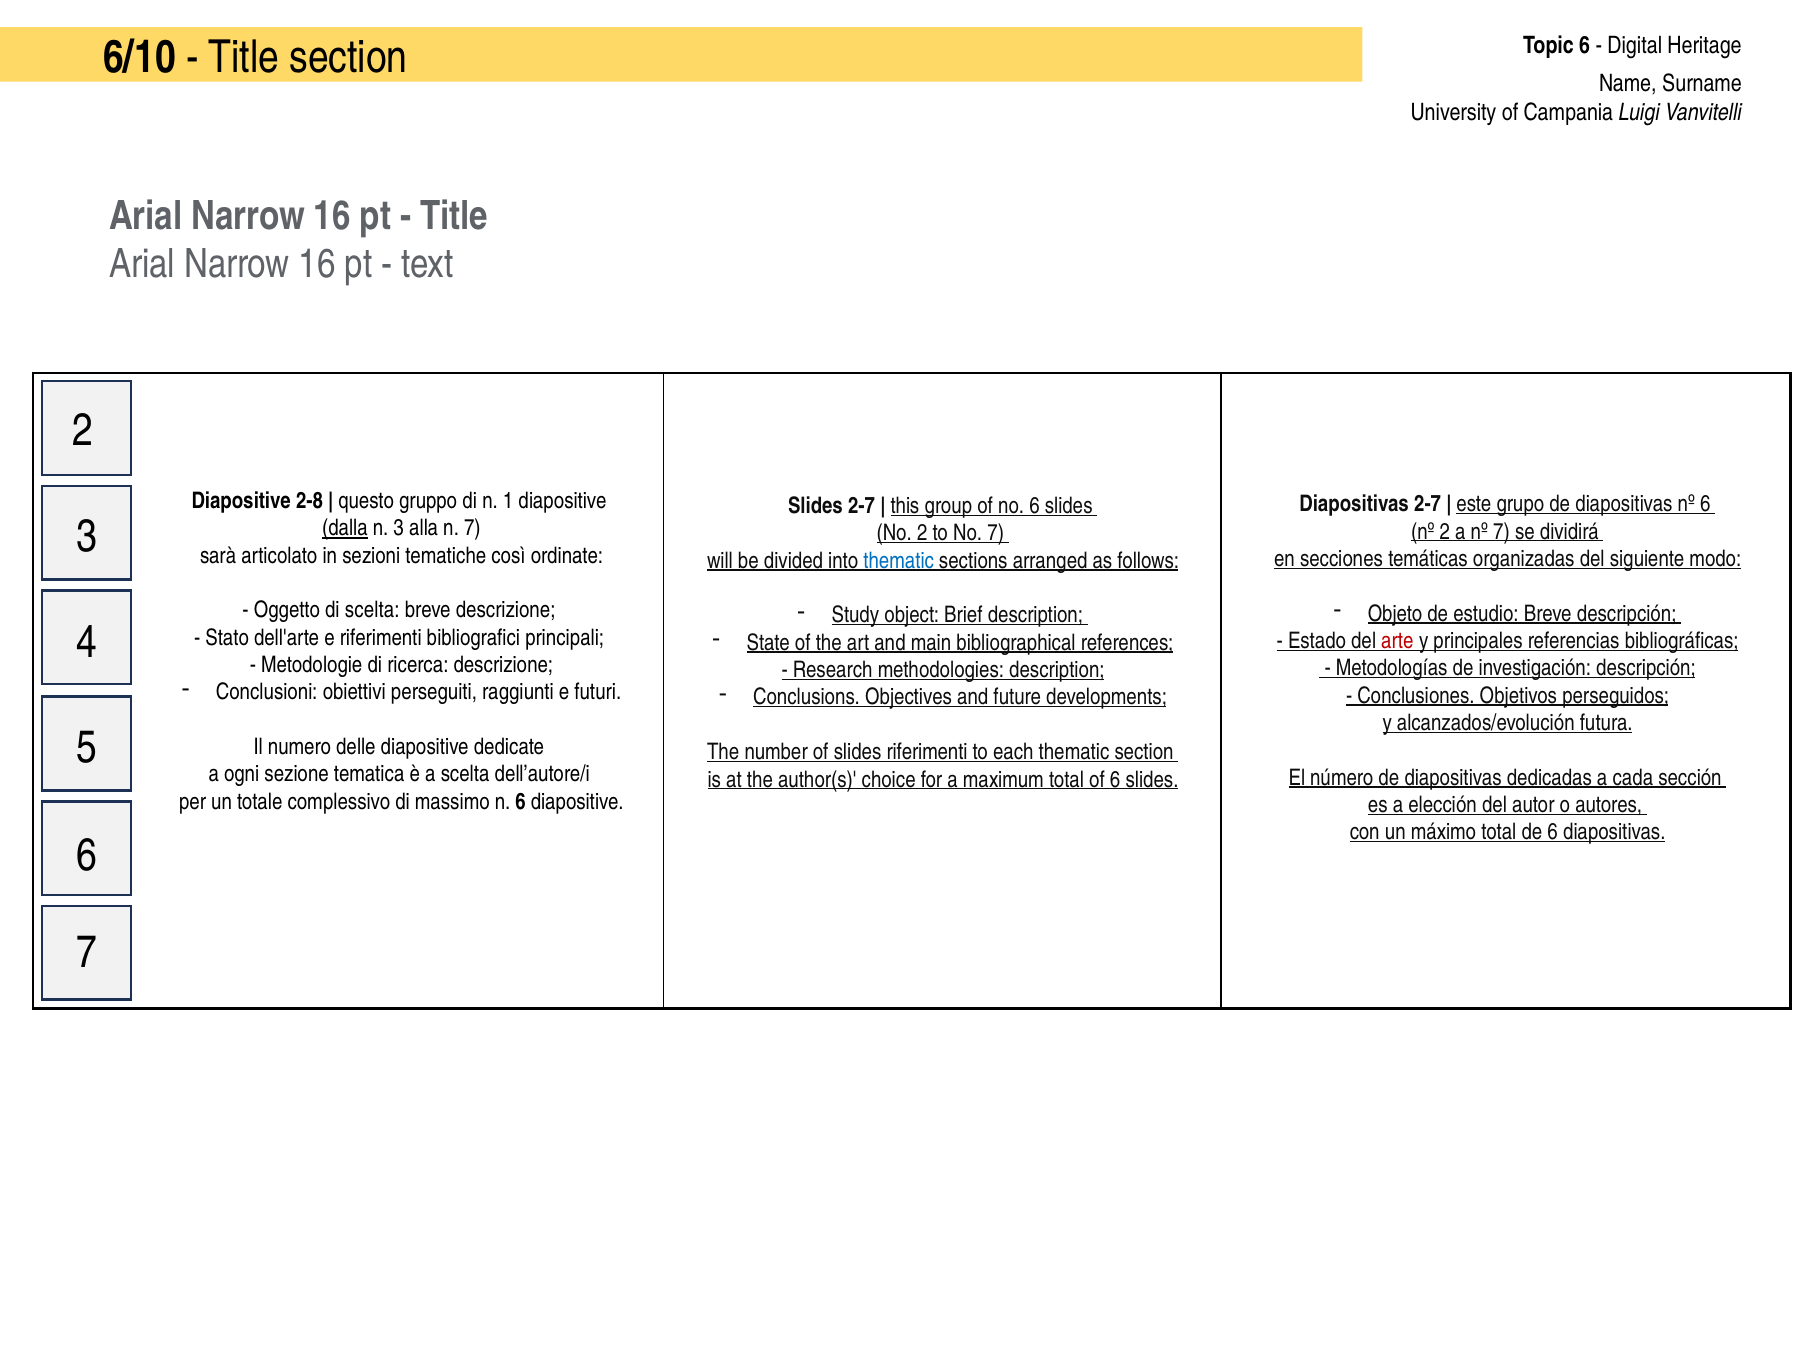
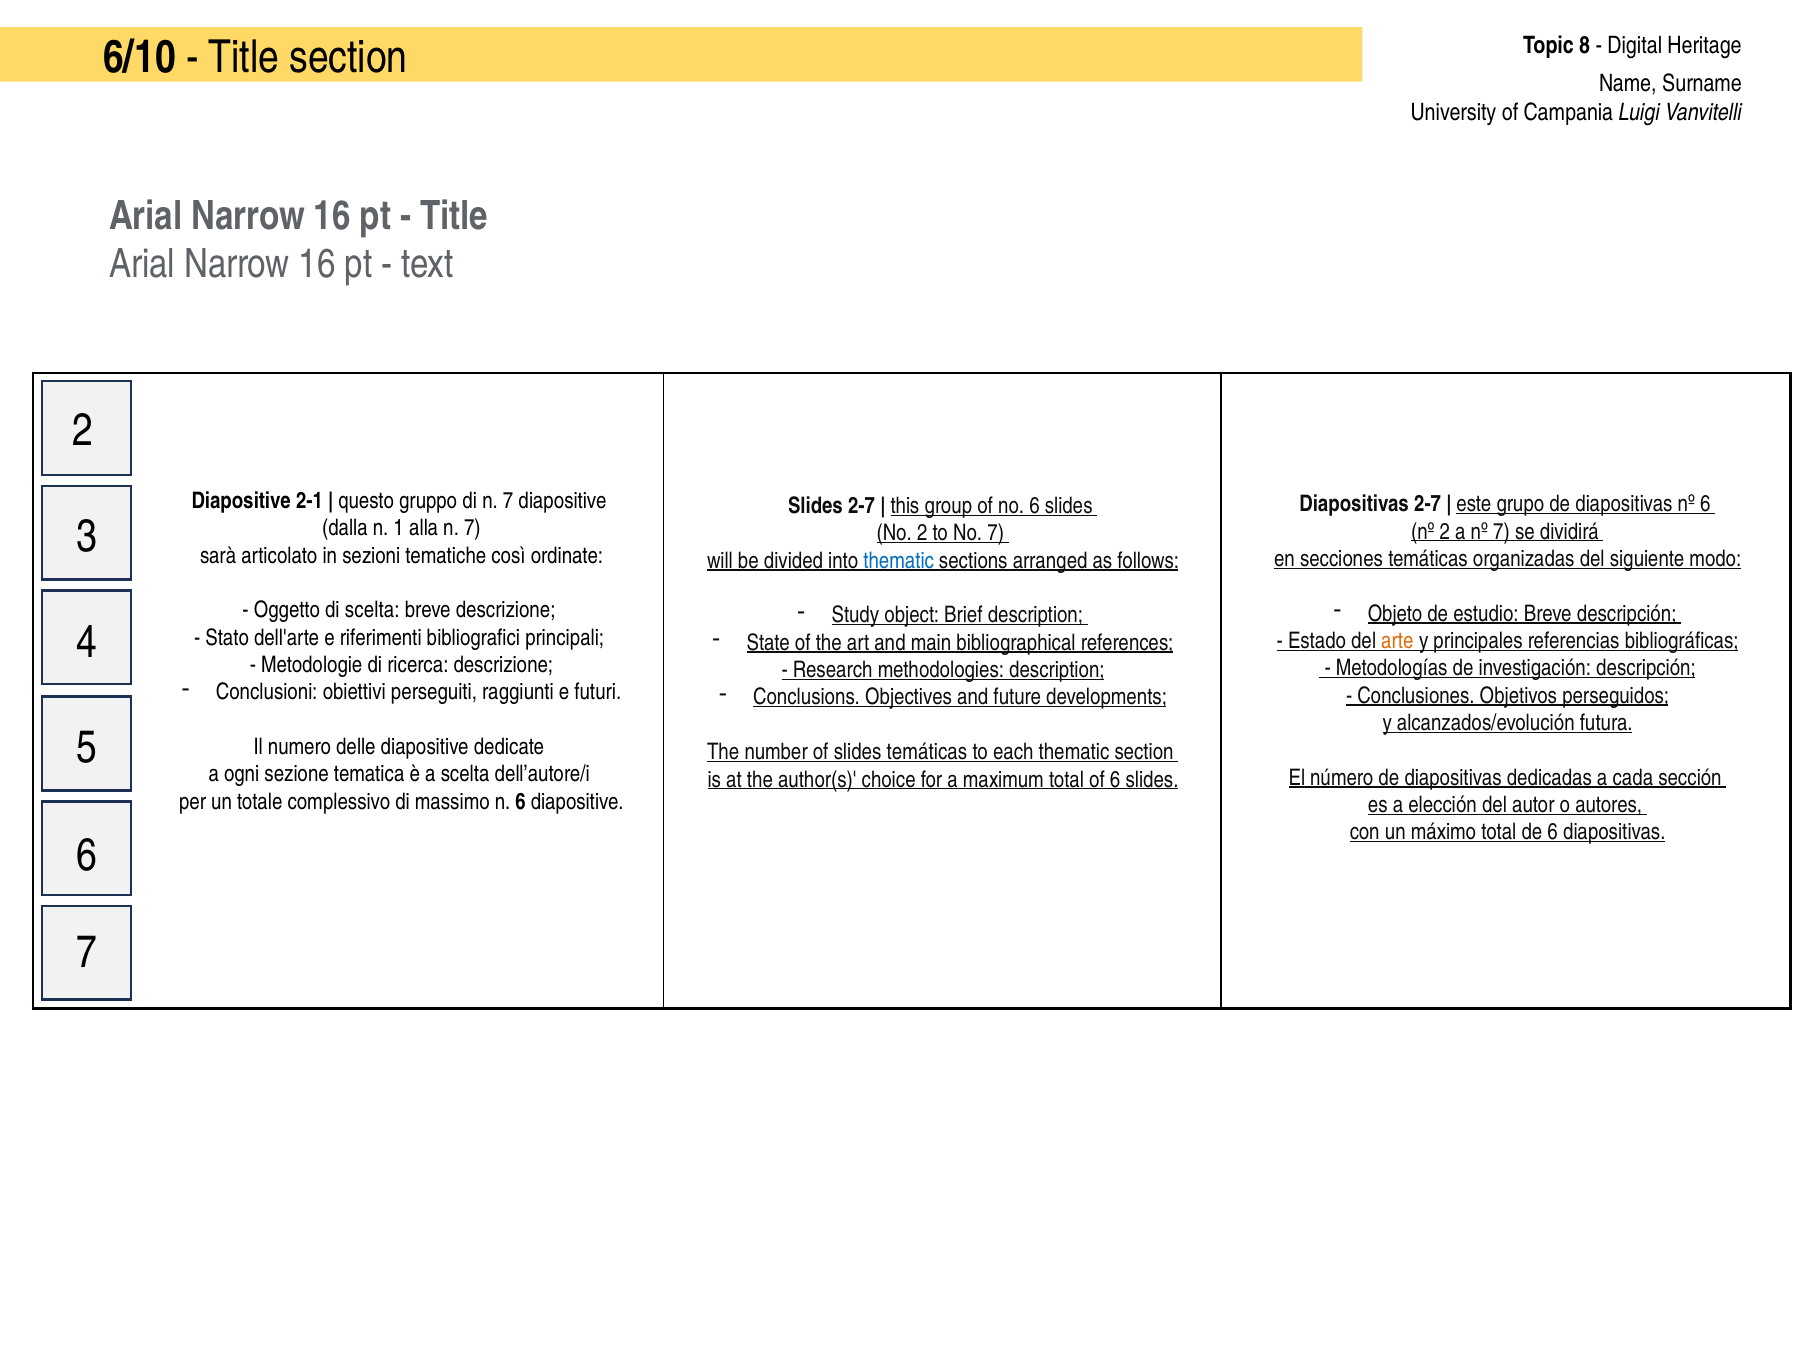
Topic 6: 6 -> 8
2-8: 2-8 -> 2-1
di n 1: 1 -> 7
dalla underline: present -> none
n 3: 3 -> 1
arte colour: red -> orange
slides riferimenti: riferimenti -> temáticas
